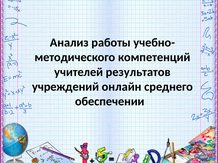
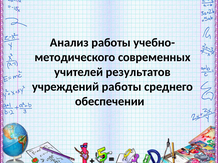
компетенций: компетенций -> современных
учреждений онлайн: онлайн -> работы
